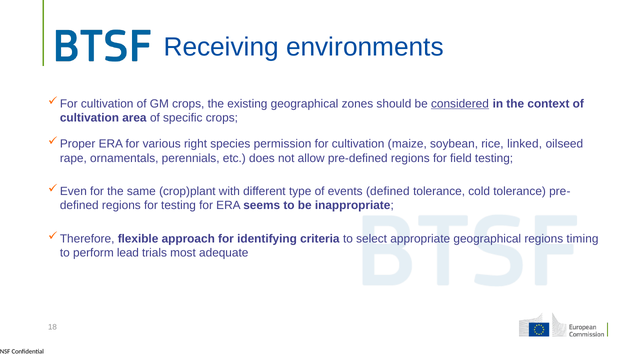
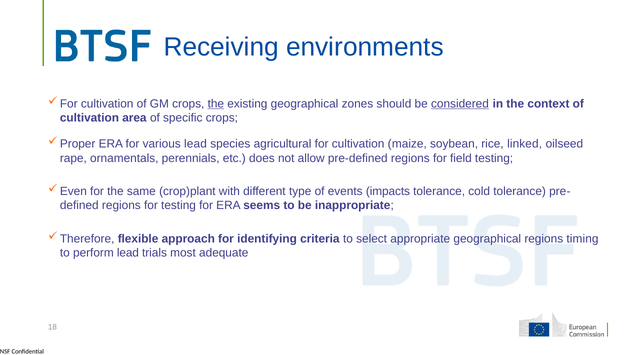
the at (216, 104) underline: none -> present
various right: right -> lead
permission: permission -> agricultural
events defined: defined -> impacts
